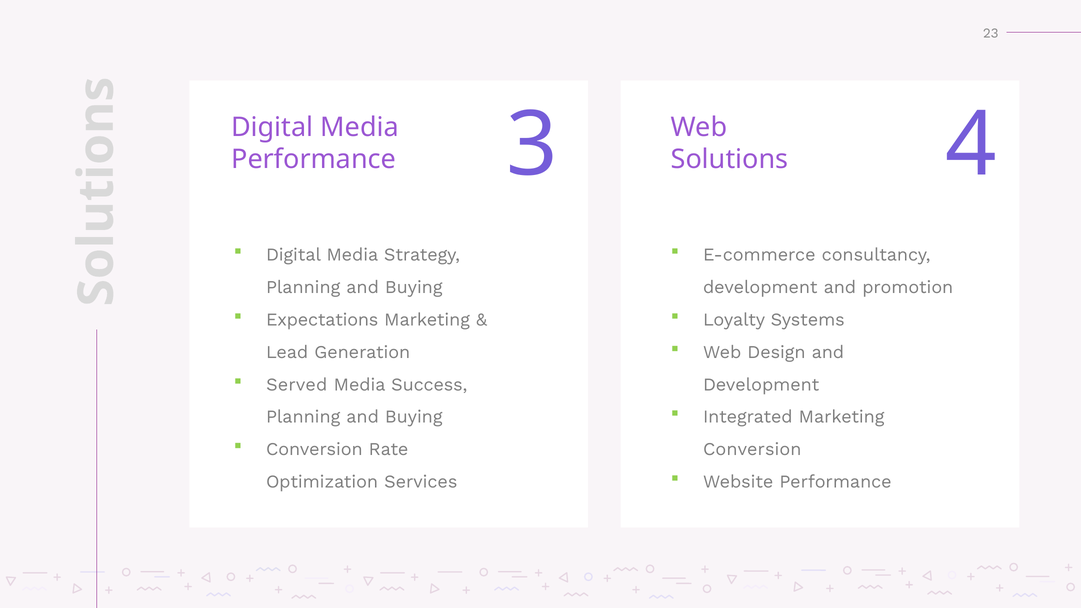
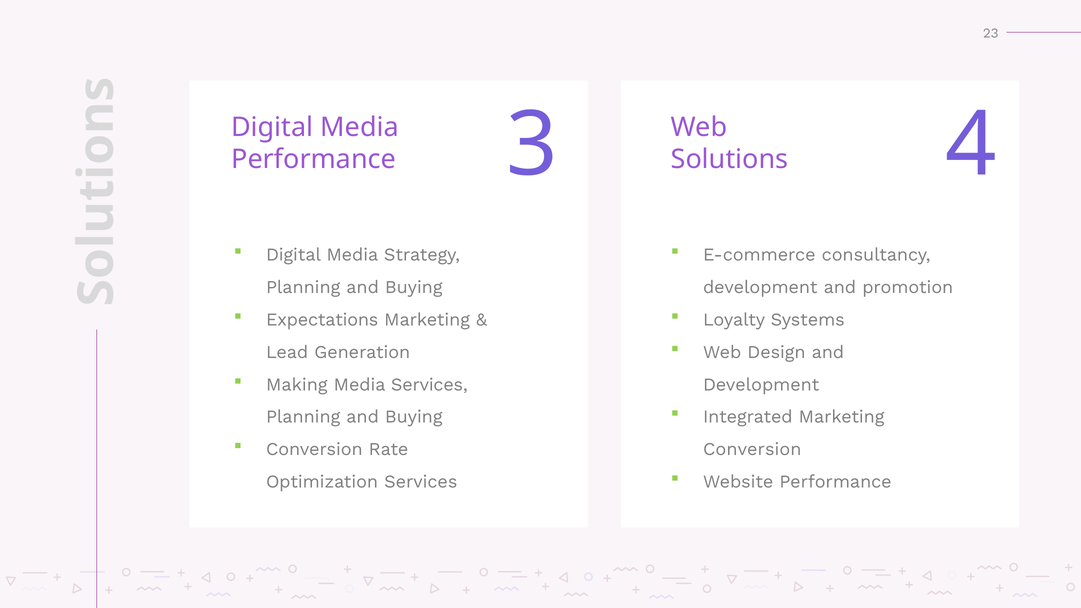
Served: Served -> Making
Media Success: Success -> Services
